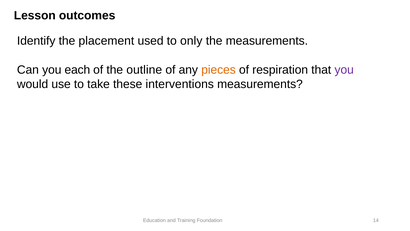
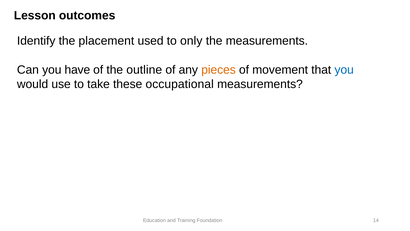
each: each -> have
respiration: respiration -> movement
you at (344, 70) colour: purple -> blue
interventions: interventions -> occupational
